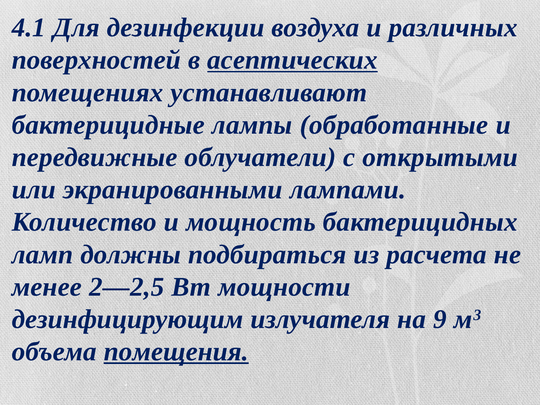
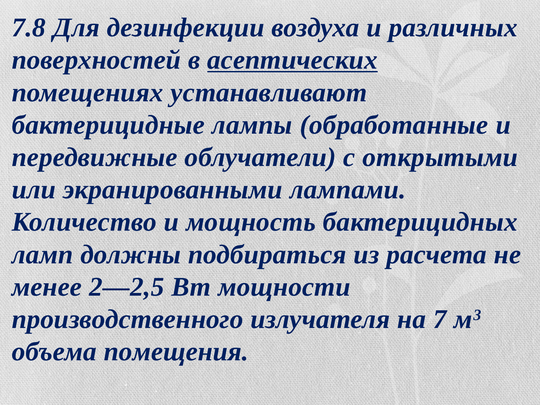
4.1: 4.1 -> 7.8
дезинфицирующим: дезинфицирующим -> производственного
9: 9 -> 7
помещения underline: present -> none
